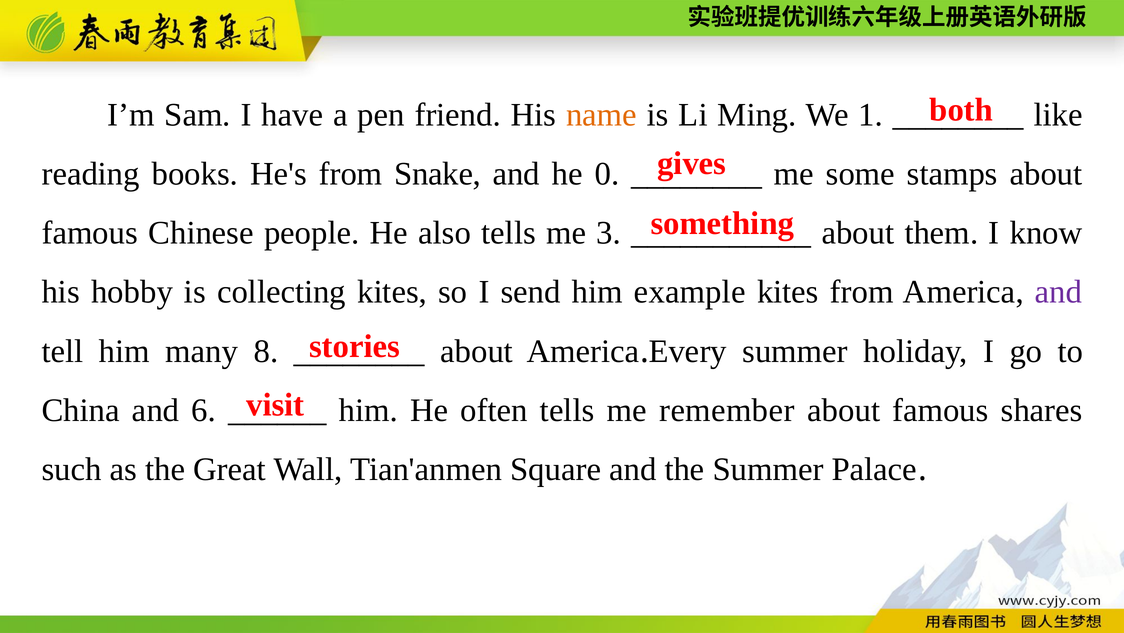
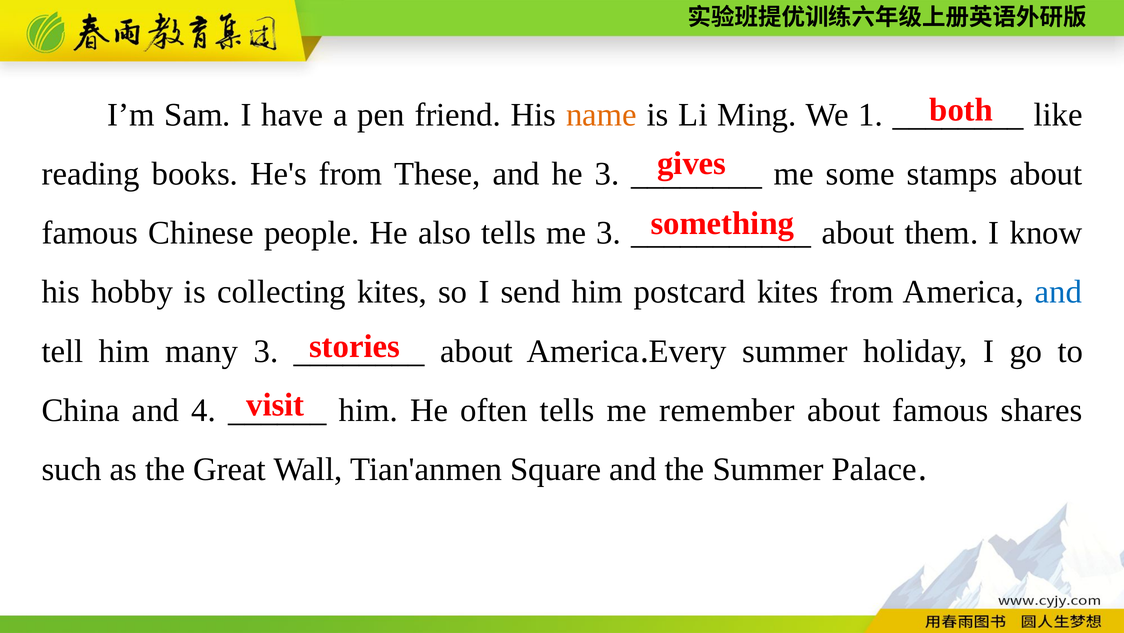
Snake: Snake -> These
he 0: 0 -> 3
example: example -> postcard
and at (1058, 292) colour: purple -> blue
many 8: 8 -> 3
6: 6 -> 4
